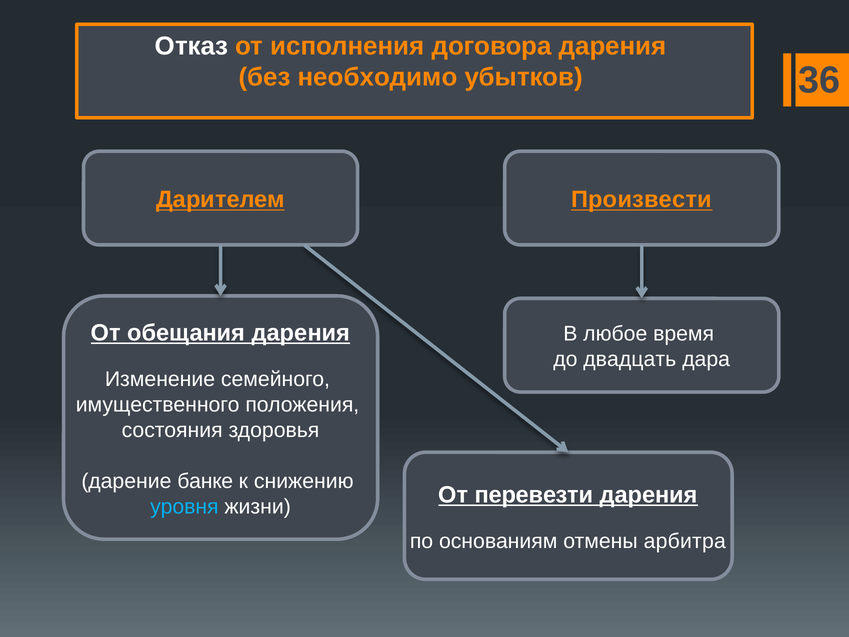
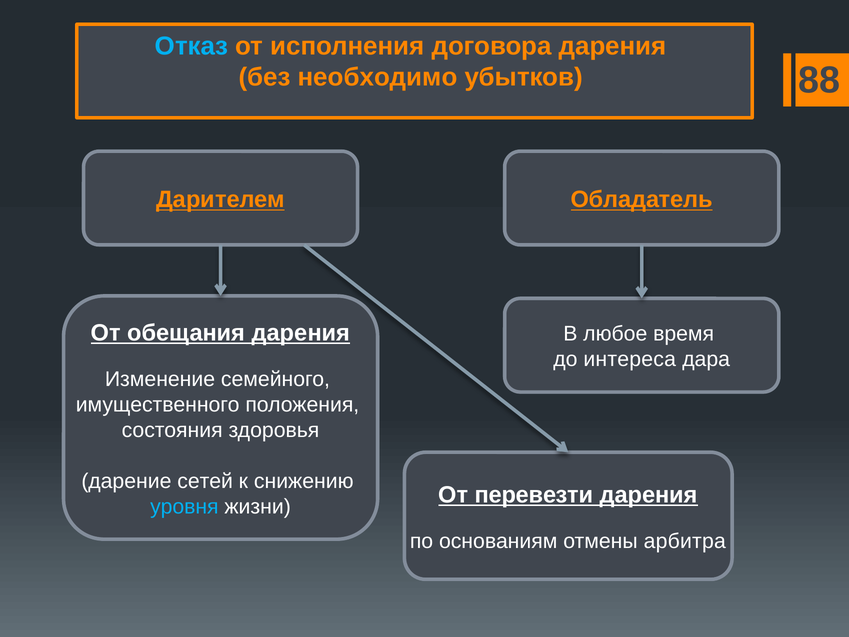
Отказ colour: white -> light blue
36: 36 -> 88
Произвести: Произвести -> Обладатель
двадцать: двадцать -> интереса
банке: банке -> сетей
